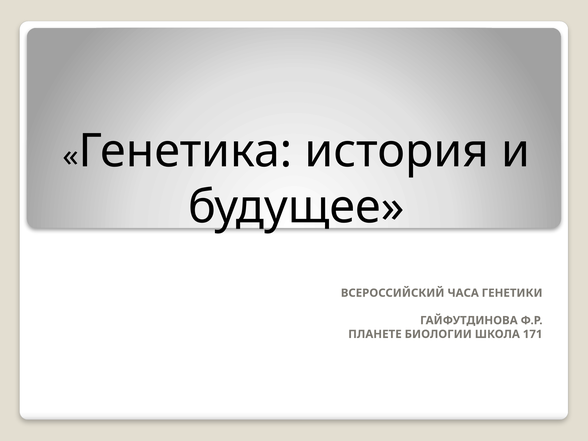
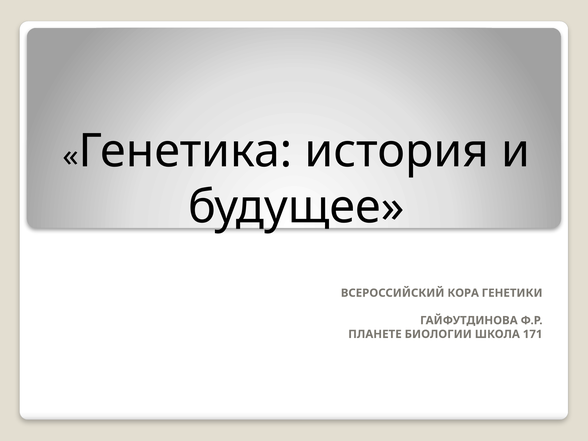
ЧАСА: ЧАСА -> КОРА
